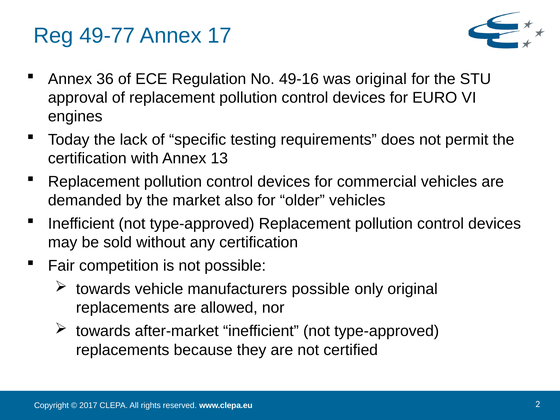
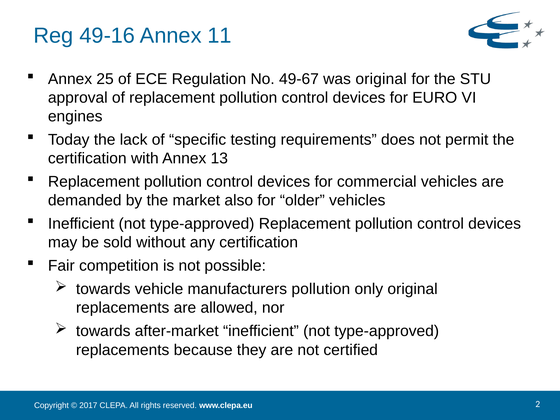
49-77: 49-77 -> 49-16
17: 17 -> 11
36: 36 -> 25
49-16: 49-16 -> 49-67
manufacturers possible: possible -> pollution
